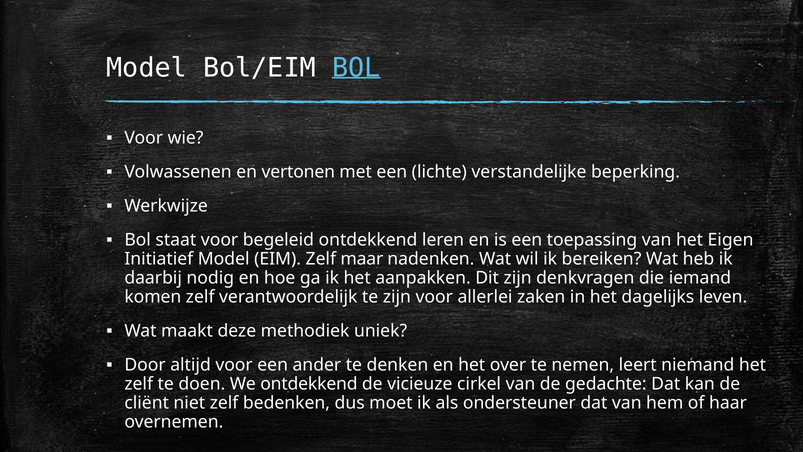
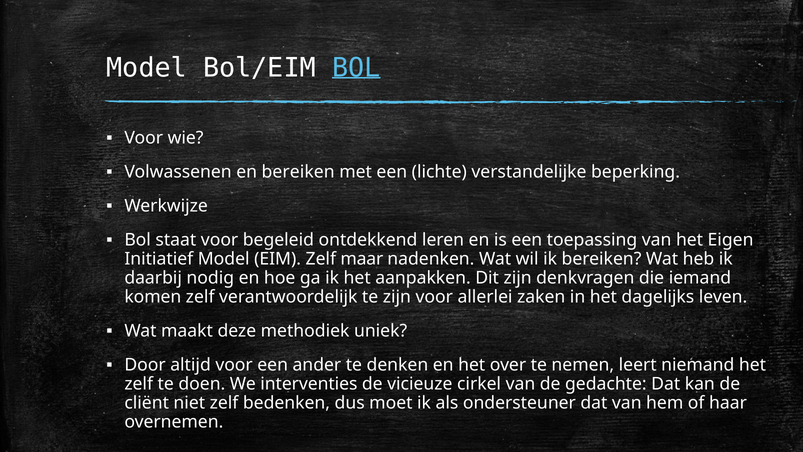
en vertonen: vertonen -> bereiken
We ontdekkend: ontdekkend -> interventies
